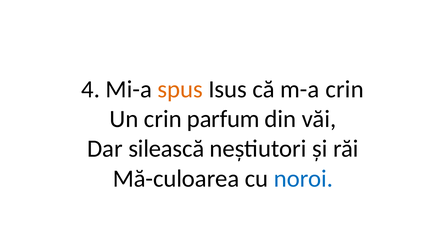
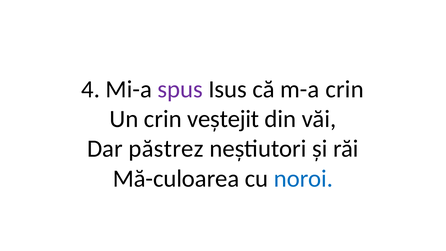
spus colour: orange -> purple
parfum: parfum -> veștejit
silească: silească -> păstrez
